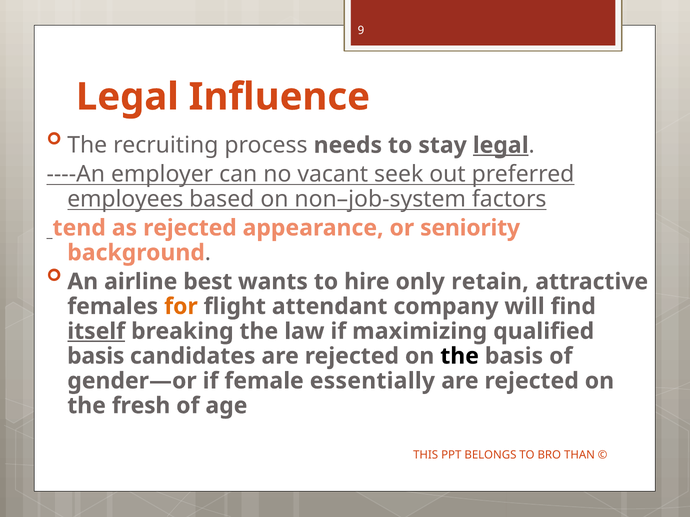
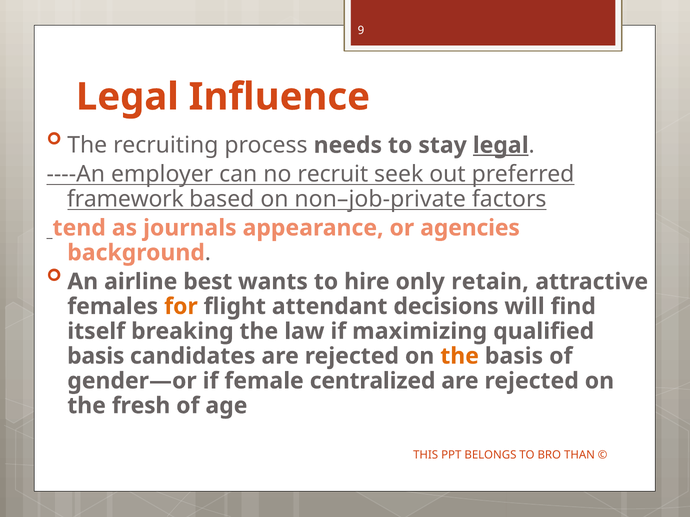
vacant: vacant -> recruit
employees: employees -> framework
non–job-system: non–job-system -> non–job-private
as rejected: rejected -> journals
seniority: seniority -> agencies
company: company -> decisions
itself underline: present -> none
the at (460, 356) colour: black -> orange
essentially: essentially -> centralized
